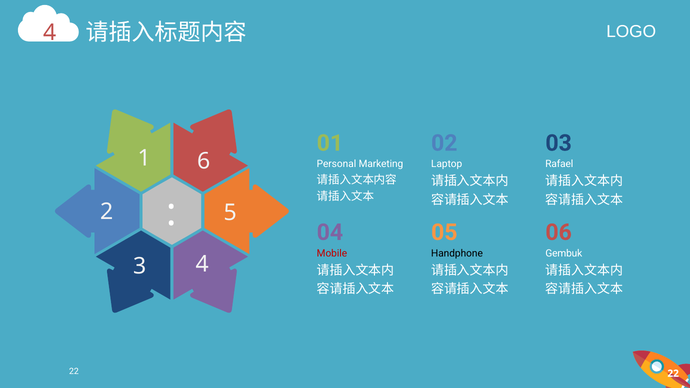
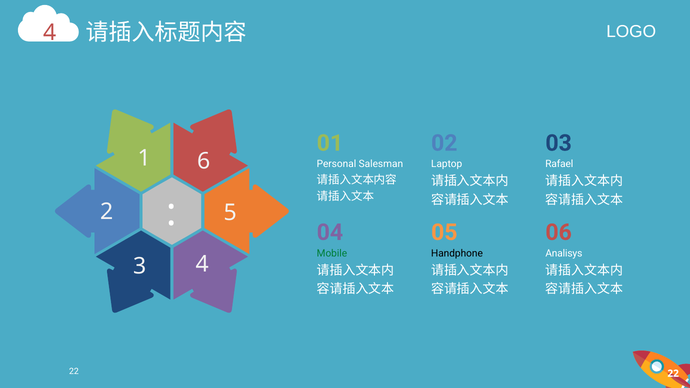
Marketing: Marketing -> Salesman
Mobile colour: red -> green
Gembuk: Gembuk -> Analisys
